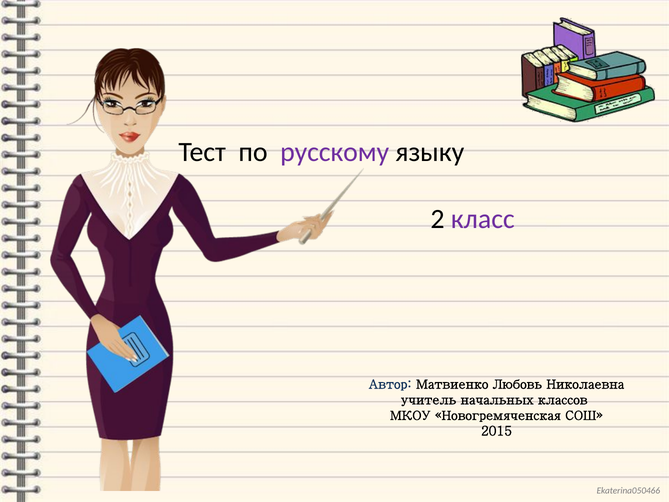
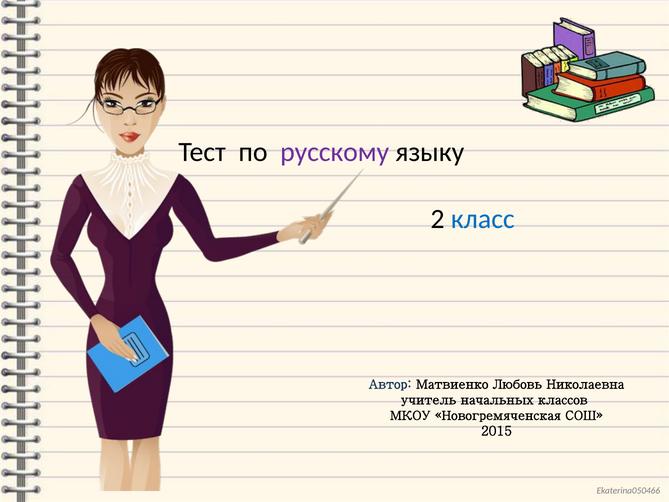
класс colour: purple -> blue
